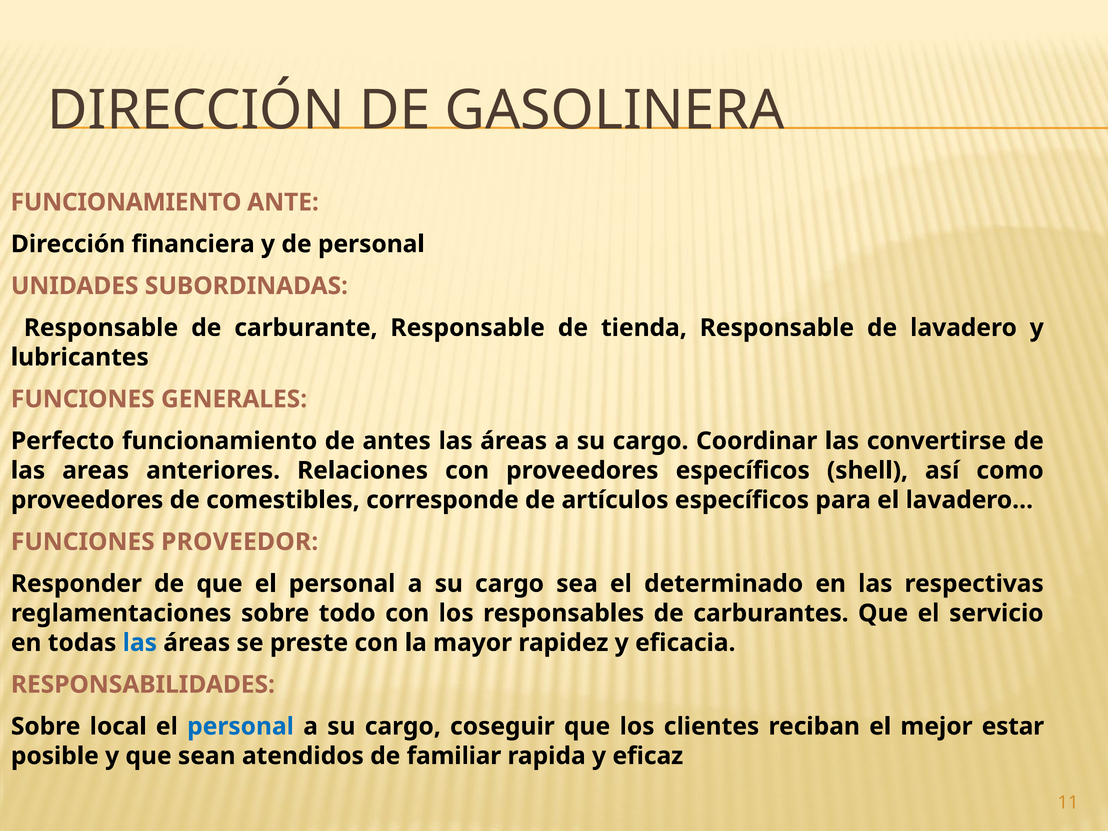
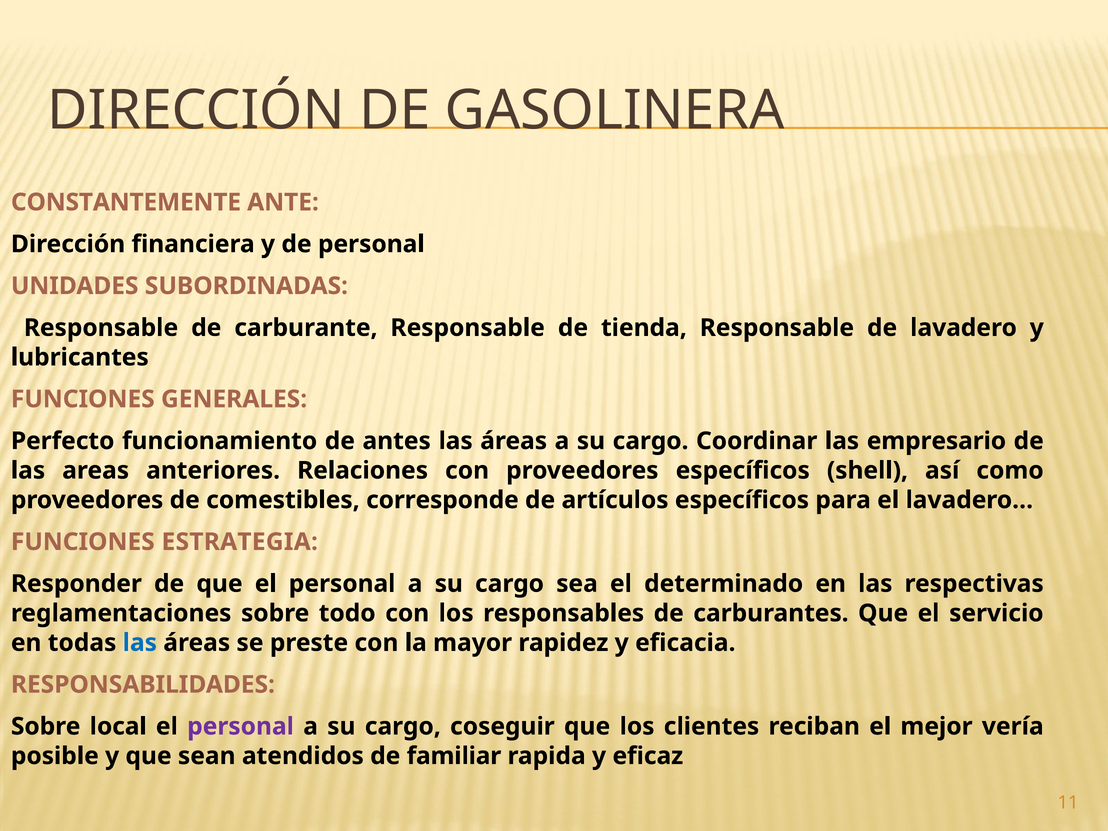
FUNCIONAMIENTO at (126, 202): FUNCIONAMIENTO -> CONSTANTEMENTE
convertirse: convertirse -> empresario
PROVEEDOR: PROVEEDOR -> ESTRATEGIA
personal at (241, 726) colour: blue -> purple
estar: estar -> vería
